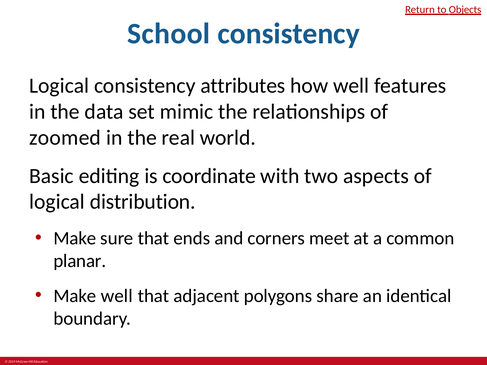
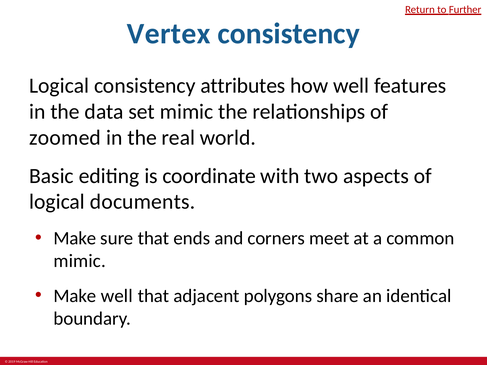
Objects: Objects -> Further
School: School -> Vertex
distribution: distribution -> documents
planar at (80, 261): planar -> mimic
